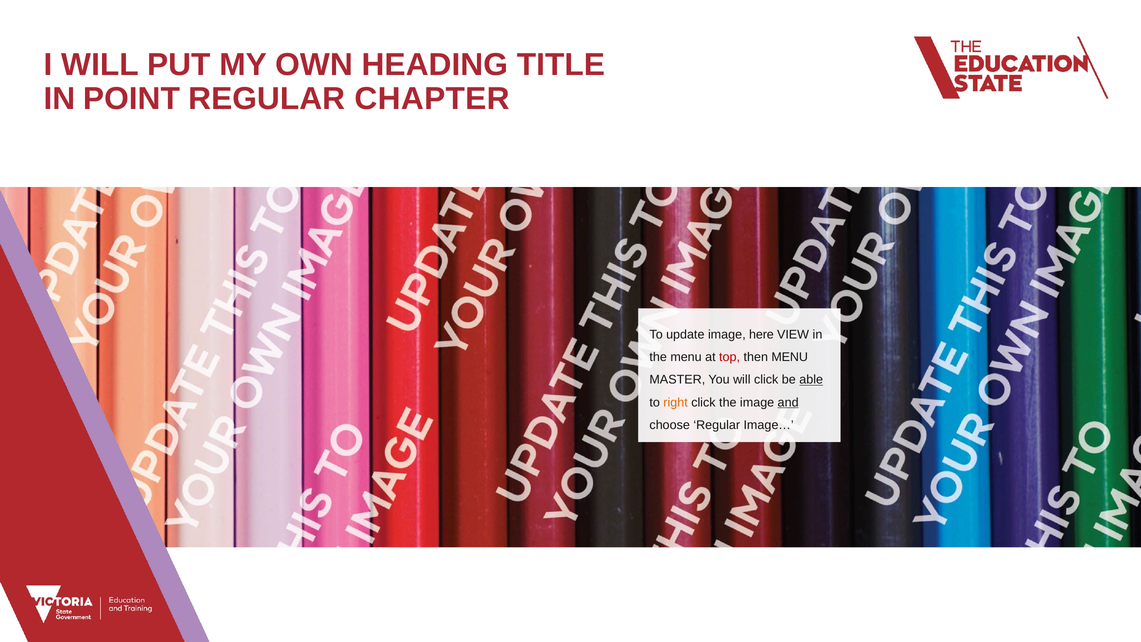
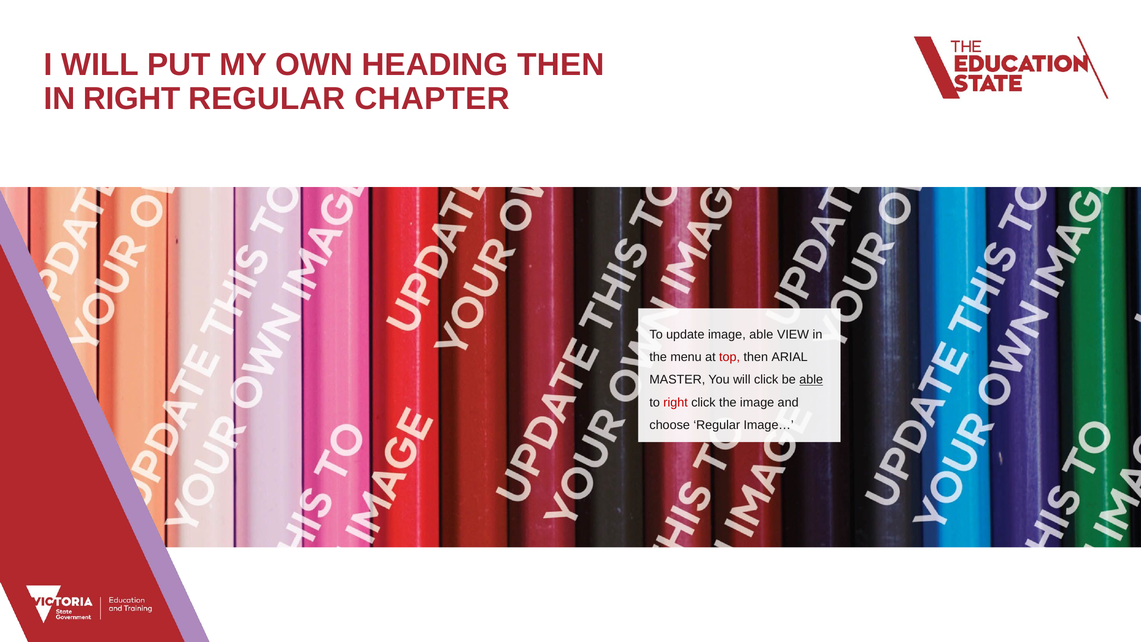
HEADING TITLE: TITLE -> THEN
IN POINT: POINT -> RIGHT
image here: here -> able
then MENU: MENU -> ARIAL
right at (676, 402) colour: orange -> red
and underline: present -> none
